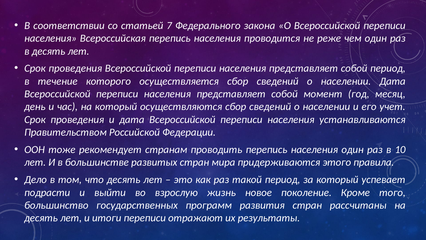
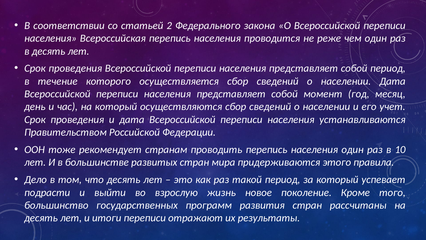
7: 7 -> 2
